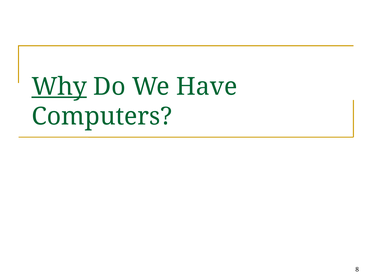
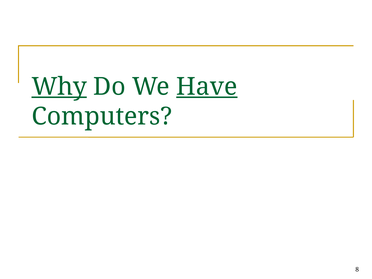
Have underline: none -> present
